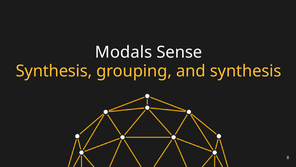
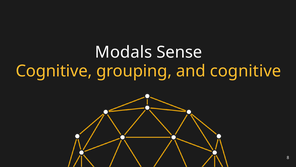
Synthesis at (54, 71): Synthesis -> Cognitive
and synthesis: synthesis -> cognitive
